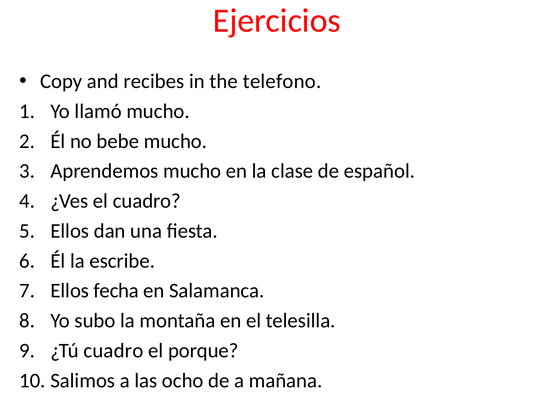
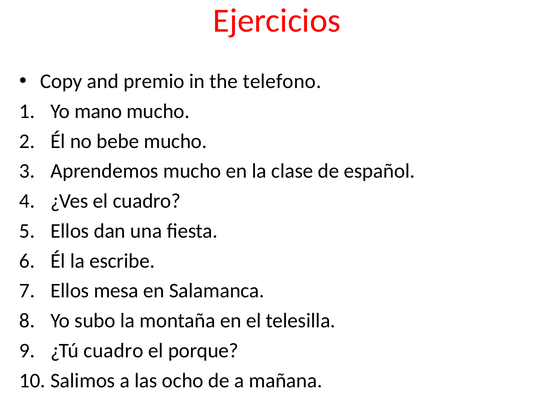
recibes: recibes -> premio
llamó: llamó -> mano
fecha: fecha -> mesa
